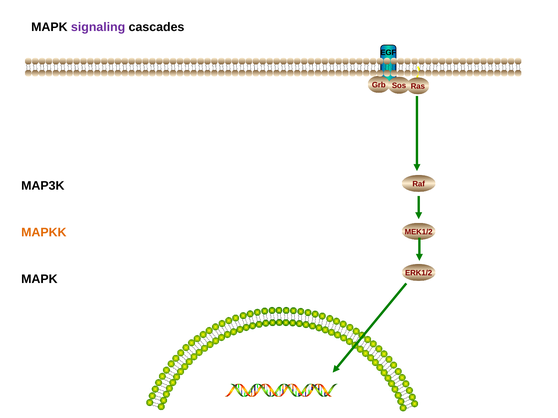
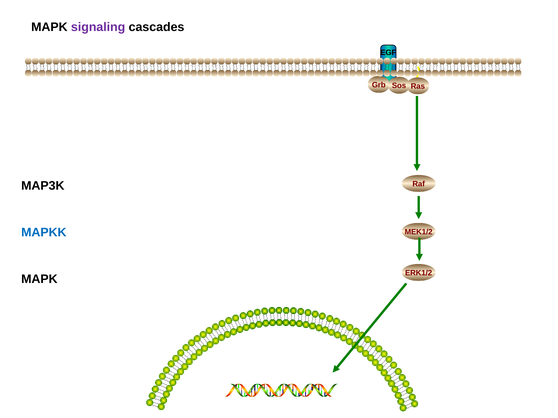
MAPKK colour: orange -> blue
